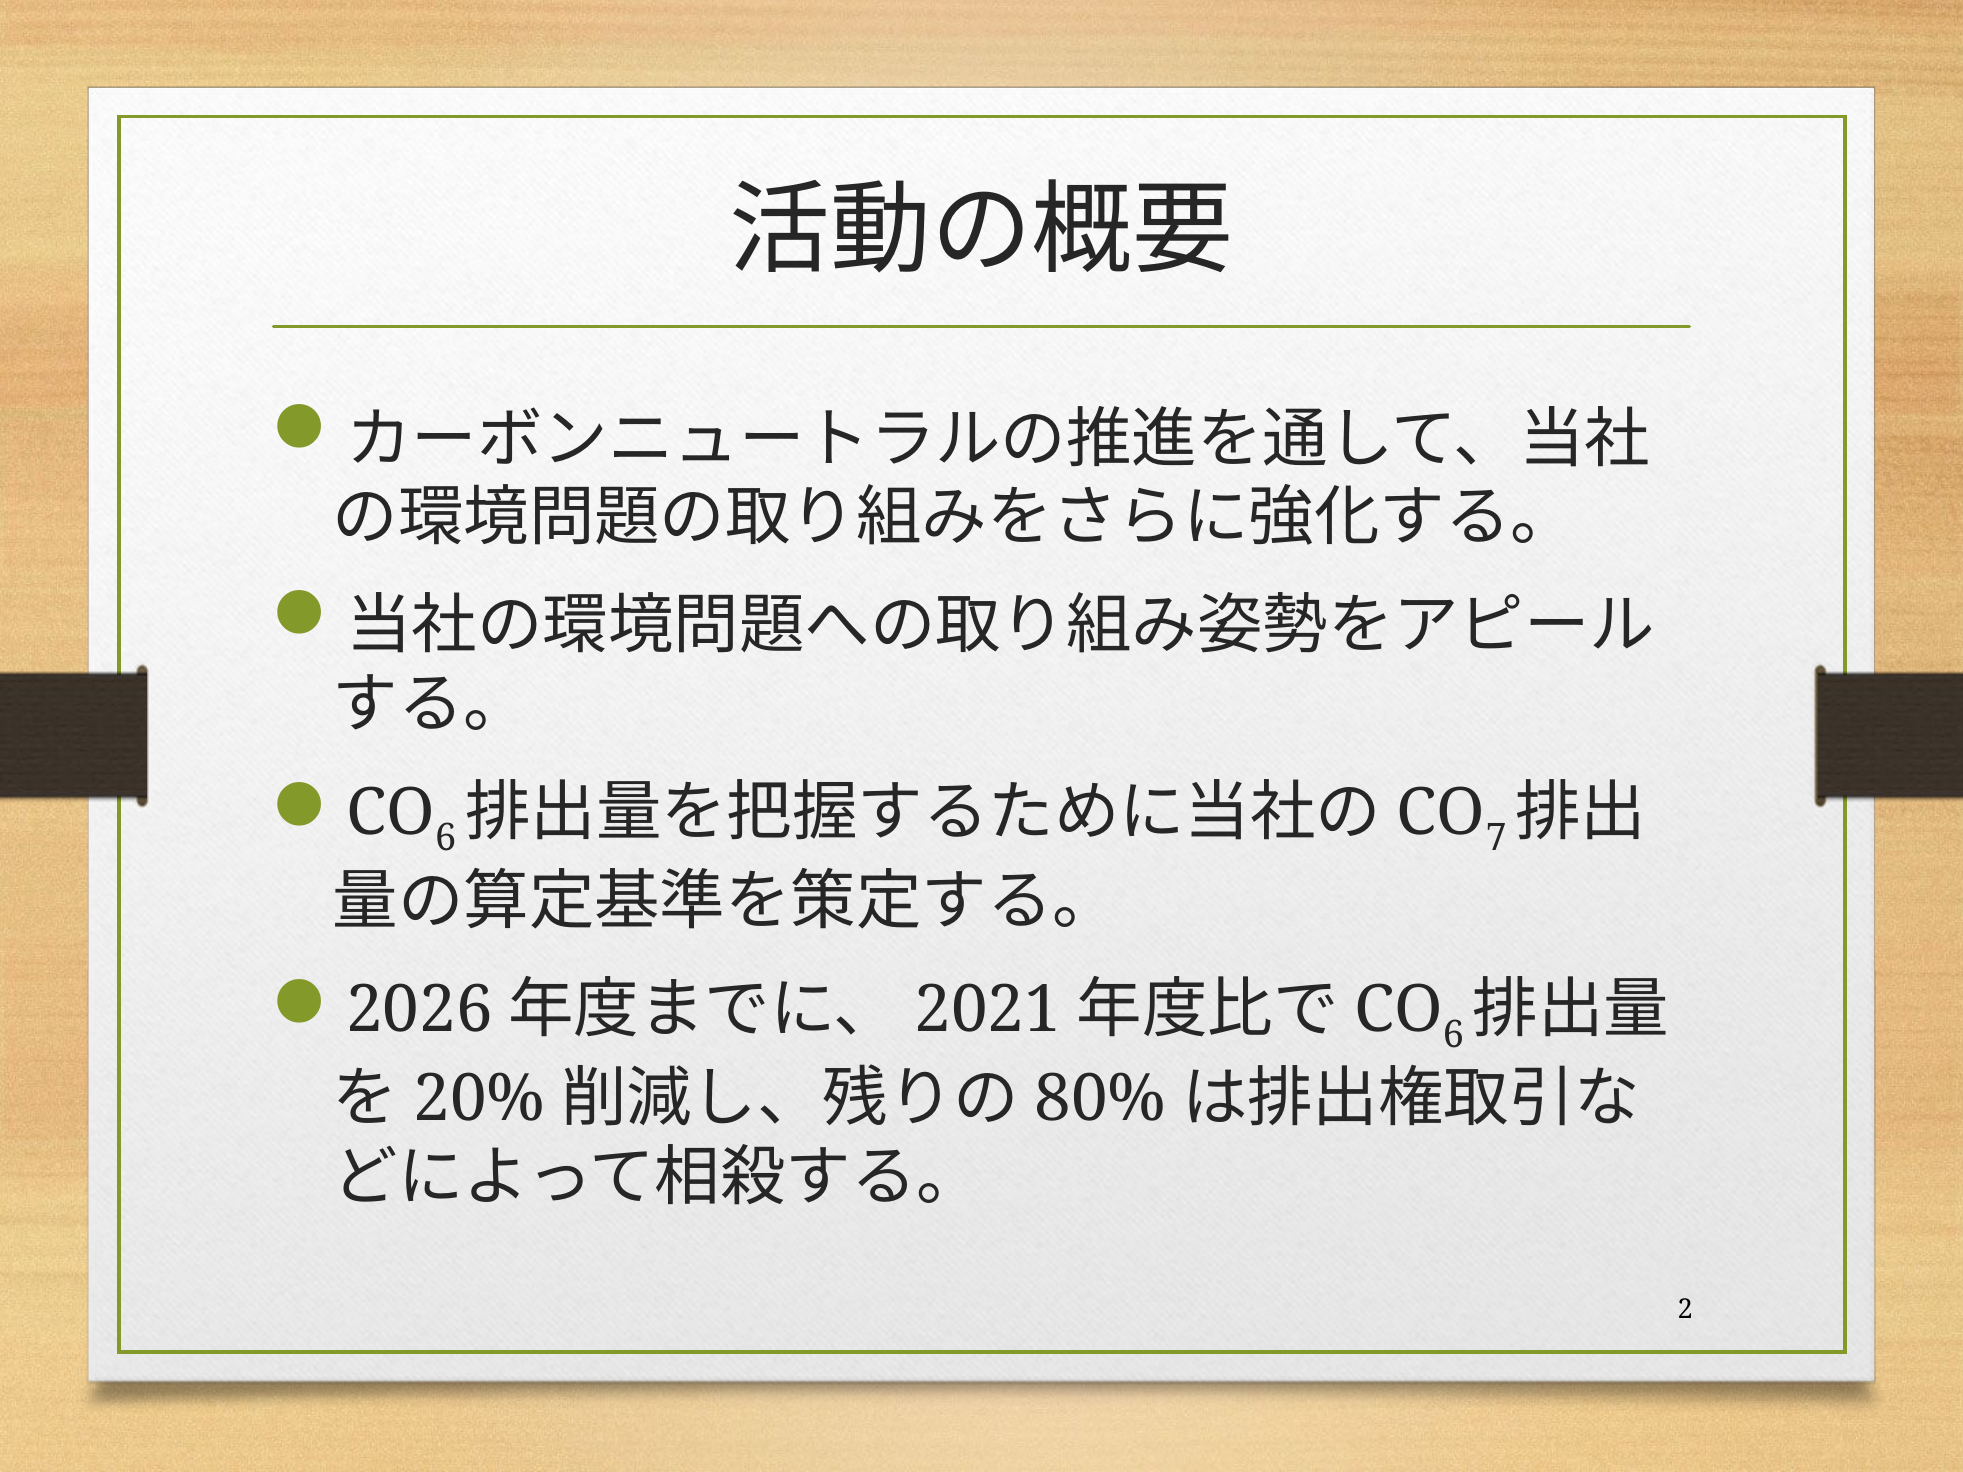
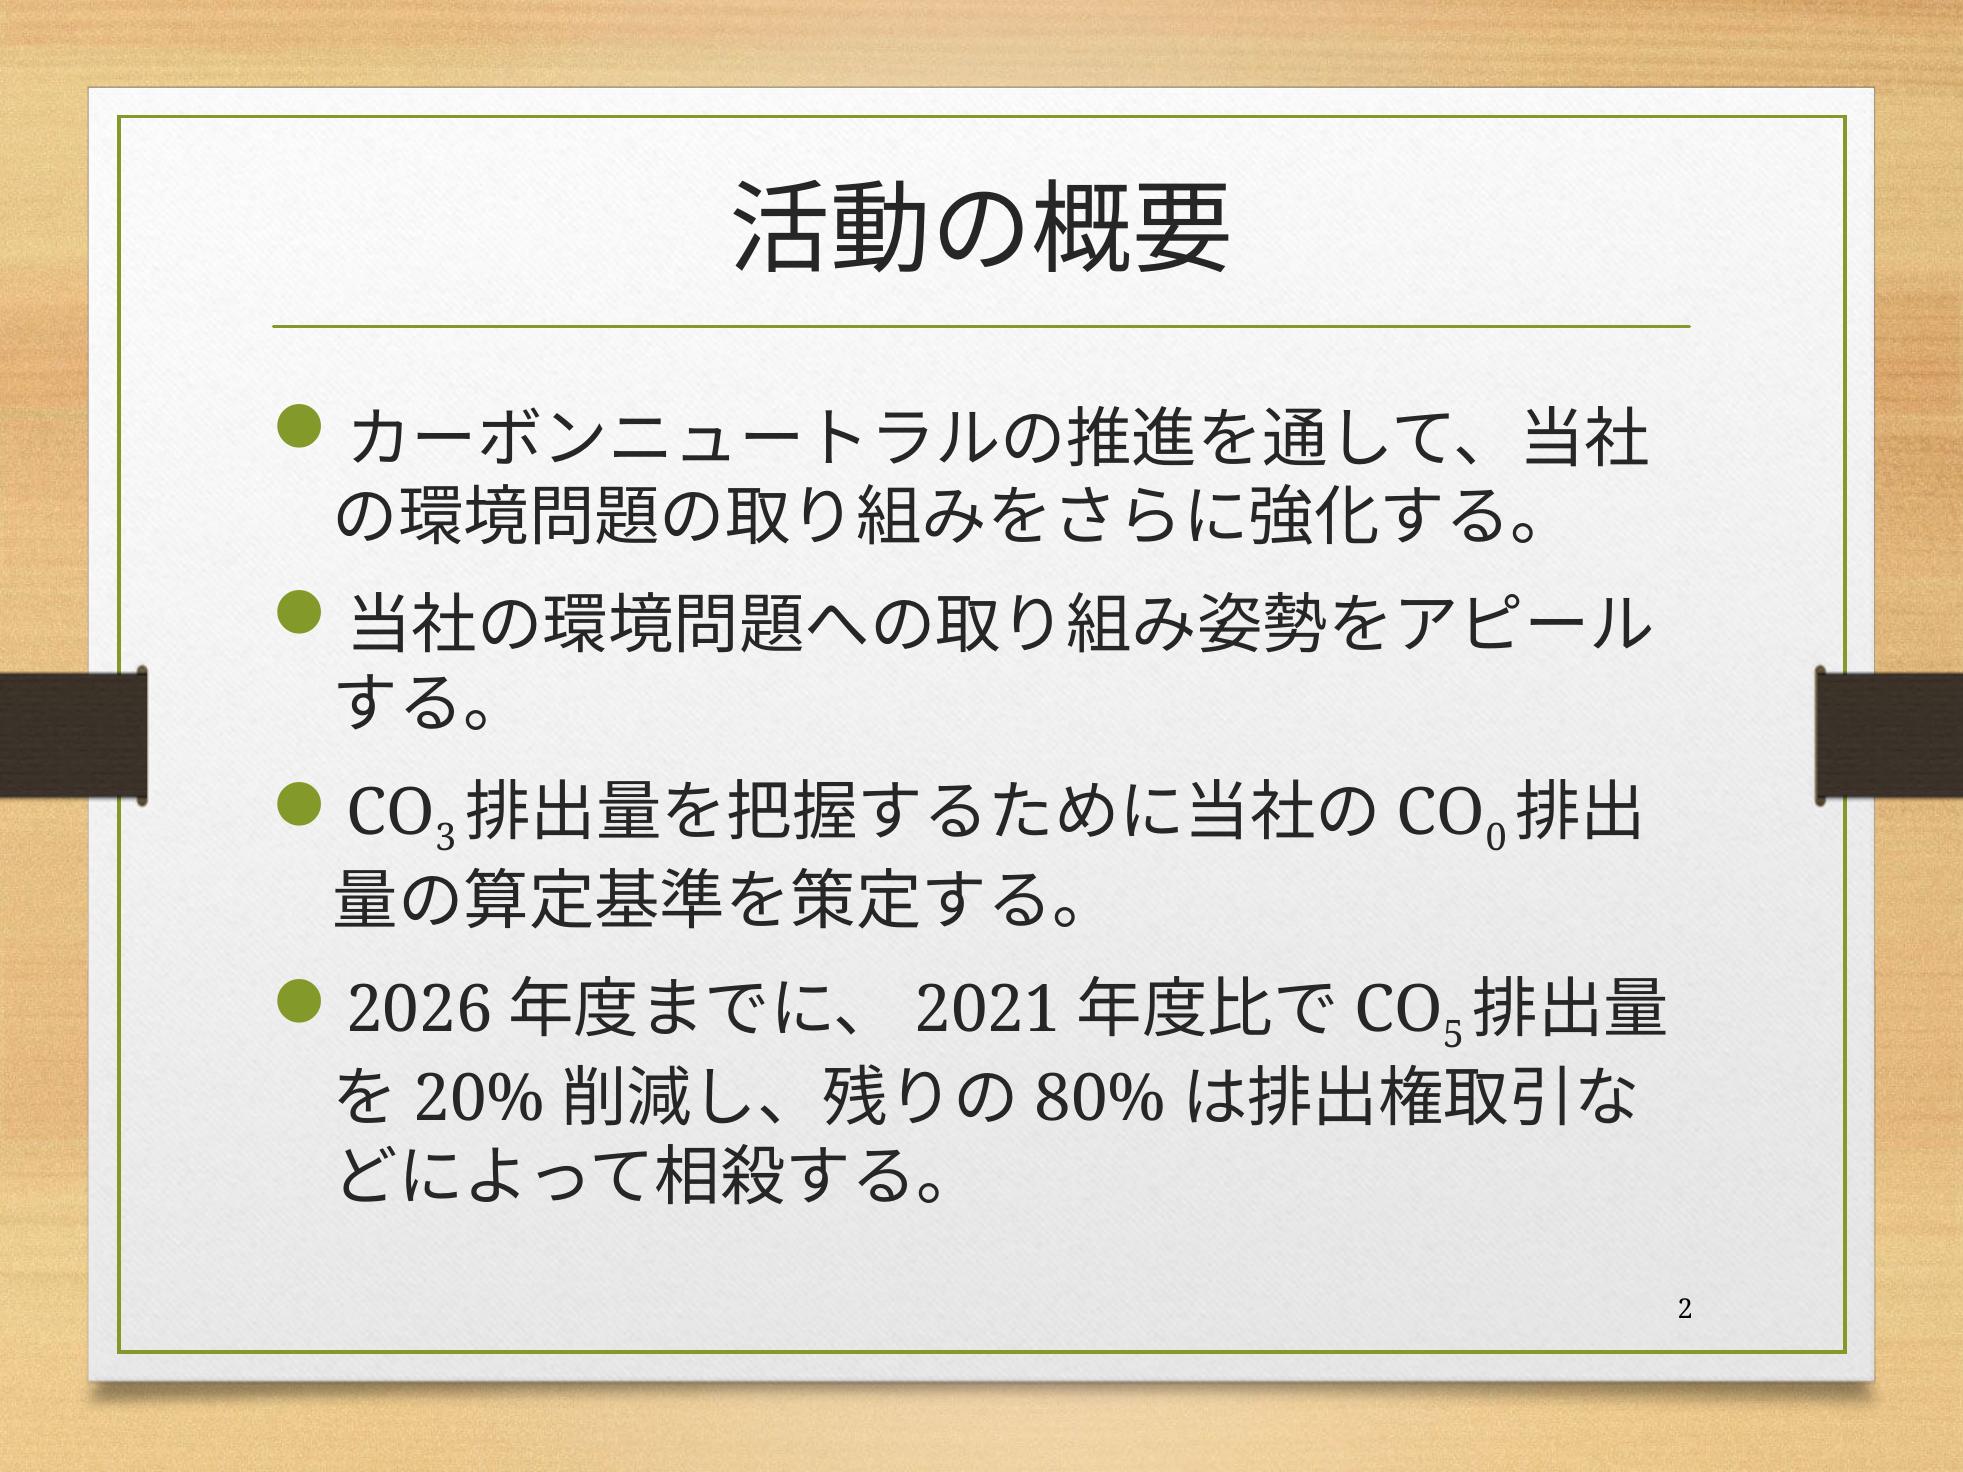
6 at (446, 838): 6 -> 3
7: 7 -> 0
6 at (1453, 1036): 6 -> 5
